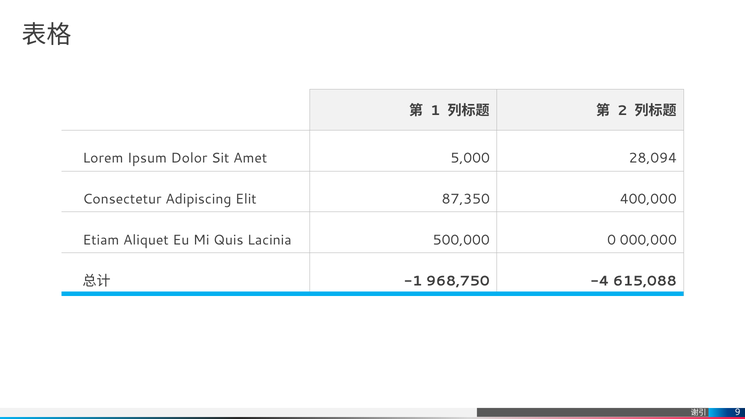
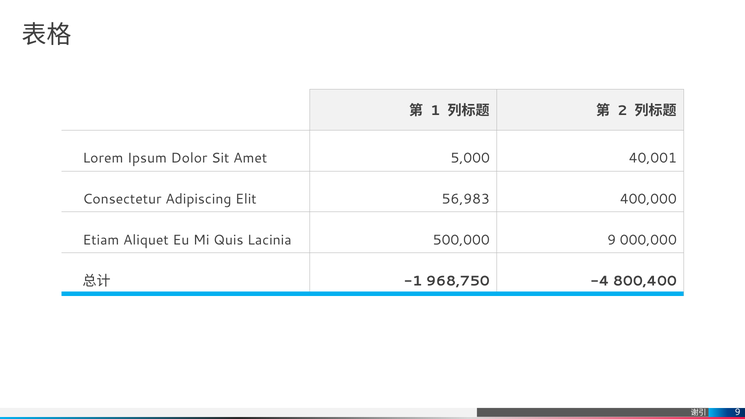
28,094: 28,094 -> 40,001
87,350: 87,350 -> 56,983
500,000 0: 0 -> 9
615,088: 615,088 -> 800,400
